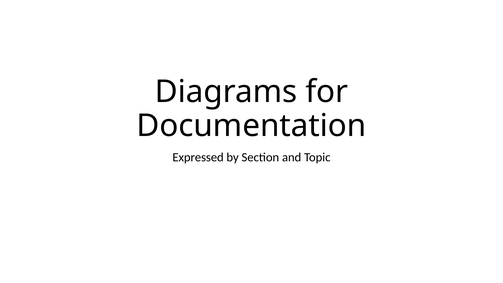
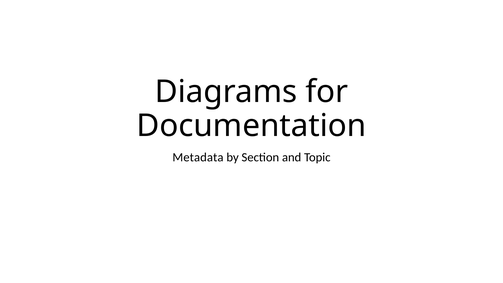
Expressed: Expressed -> Metadata
